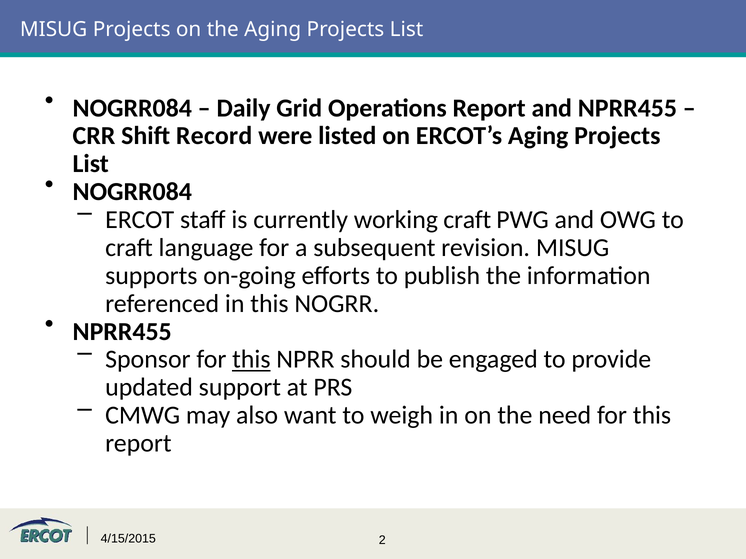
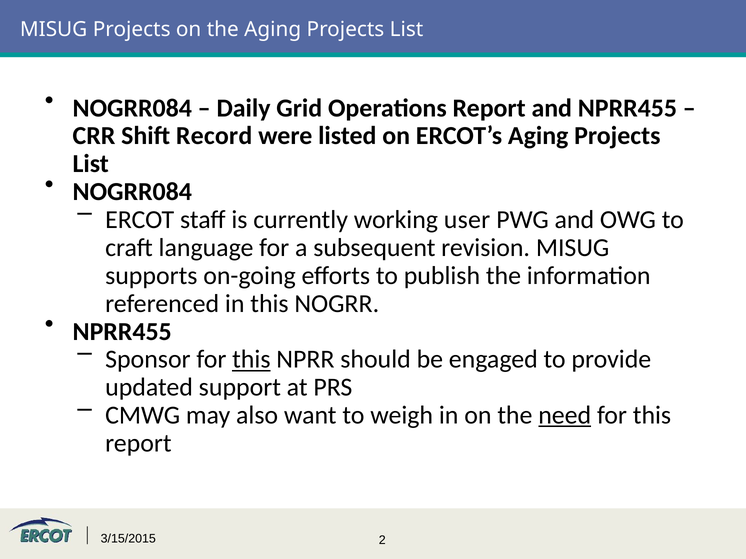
working craft: craft -> user
need underline: none -> present
4/15/2015: 4/15/2015 -> 3/15/2015
